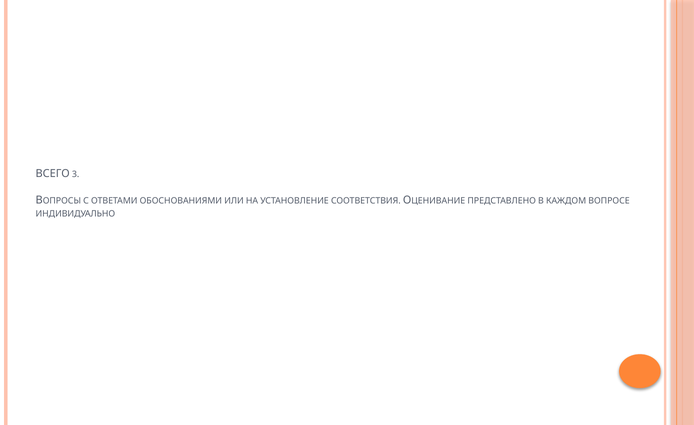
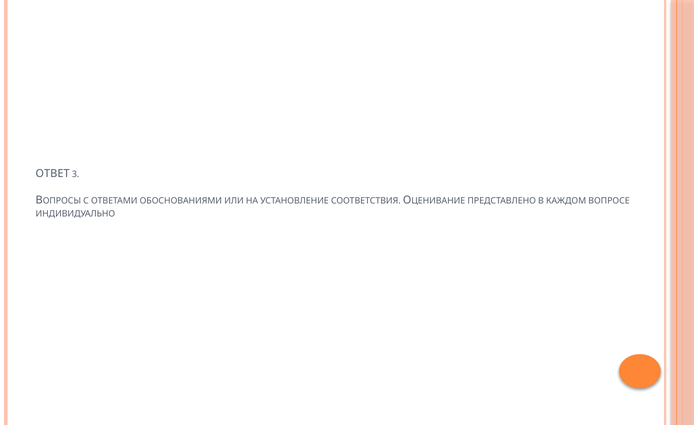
ВСЕГО: ВСЕГО -> ОТВЕТ
